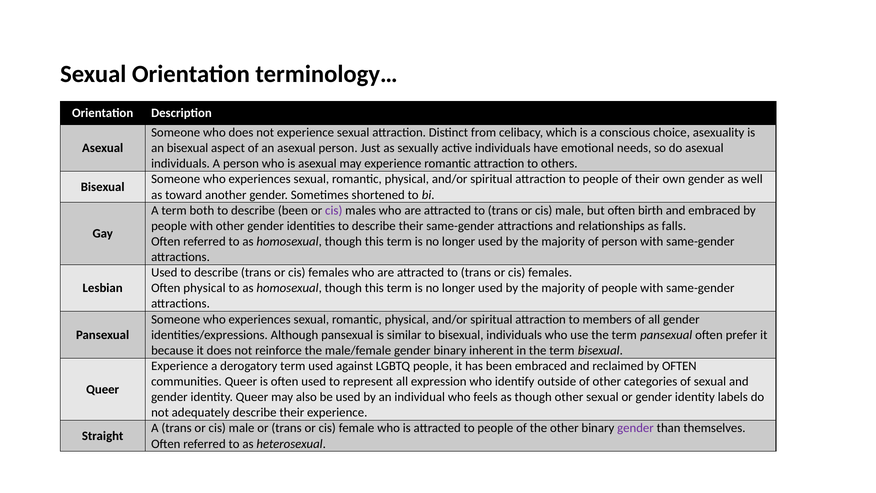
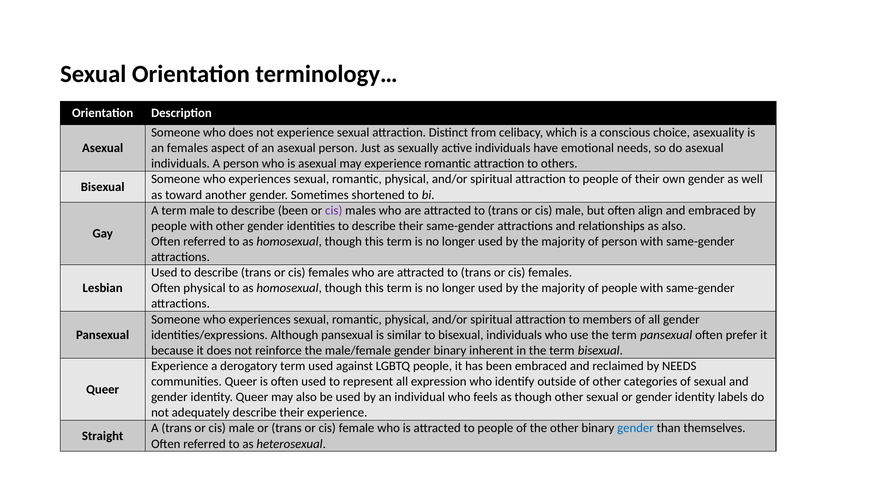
an bisexual: bisexual -> females
term both: both -> male
birth: birth -> align
as falls: falls -> also
by OFTEN: OFTEN -> NEEDS
gender at (636, 428) colour: purple -> blue
